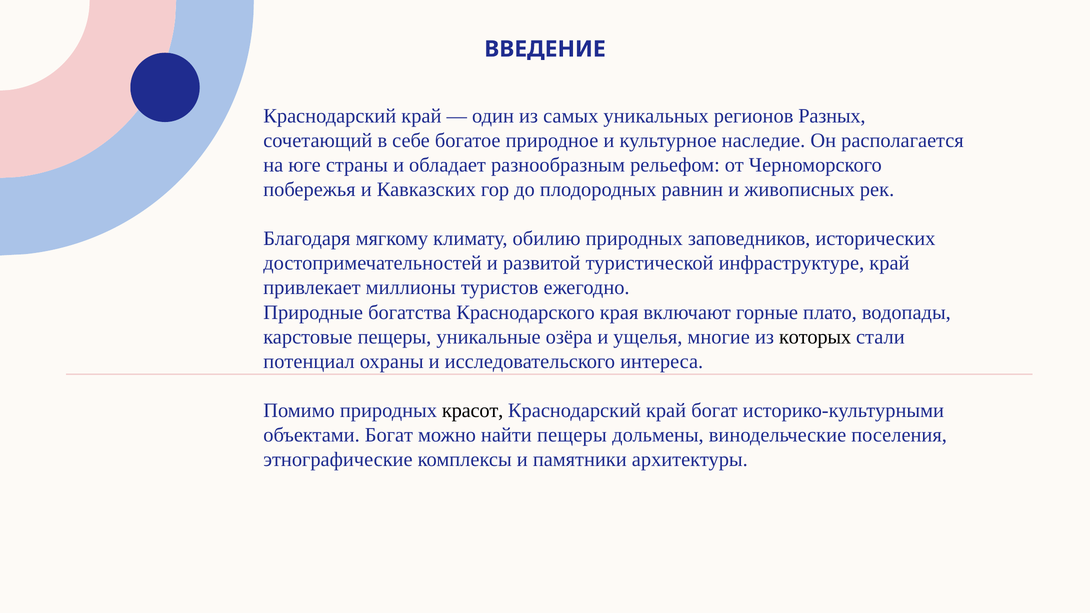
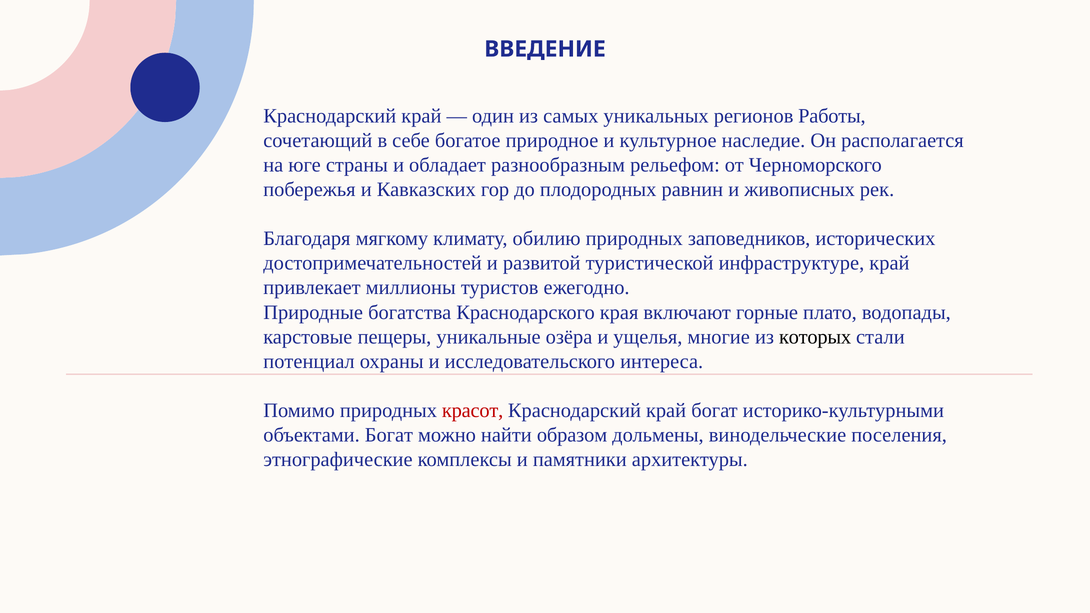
Разных: Разных -> Работы
красот colour: black -> red
найти пещеры: пещеры -> образом
